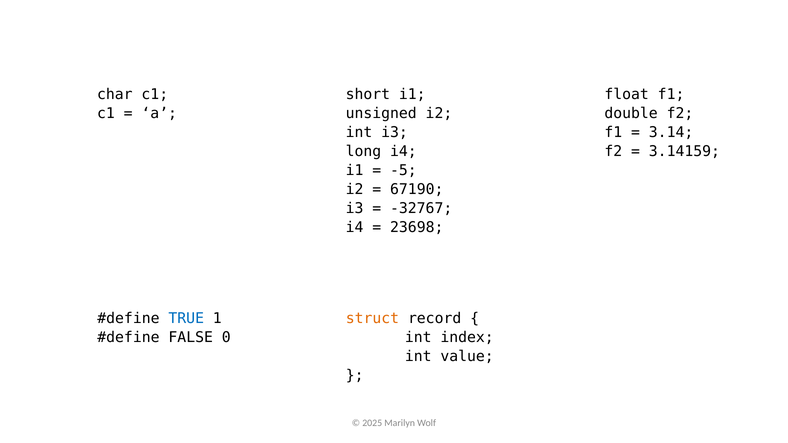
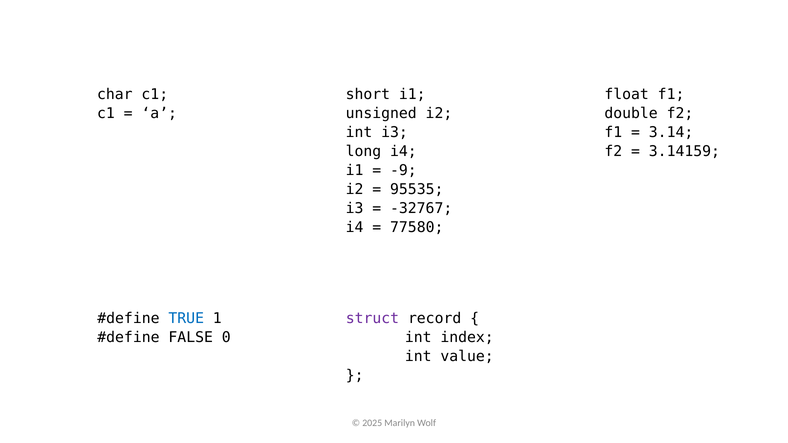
-5: -5 -> -9
67190: 67190 -> 95535
23698: 23698 -> 77580
struct colour: orange -> purple
